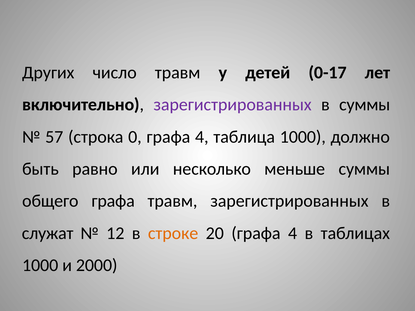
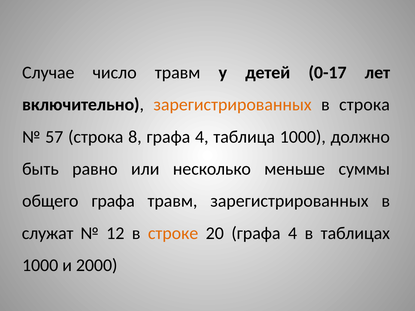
Других: Других -> Случае
зарегистрированных at (233, 105) colour: purple -> orange
в суммы: суммы -> строка
0: 0 -> 8
